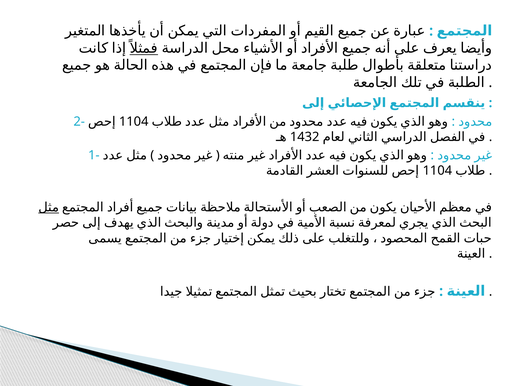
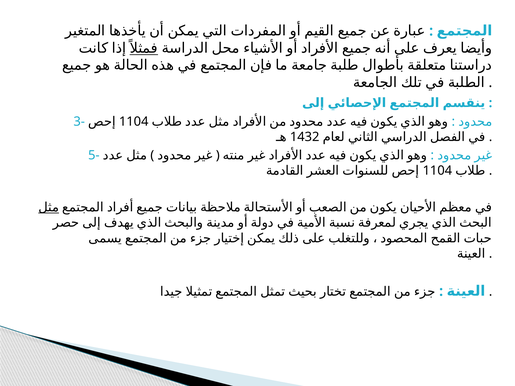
2-: 2- -> 3-
1-: 1- -> 5-
